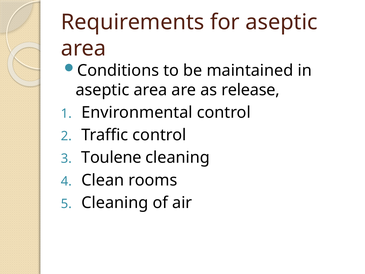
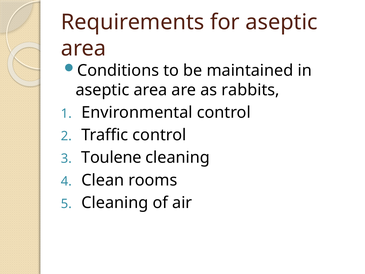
release: release -> rabbits
